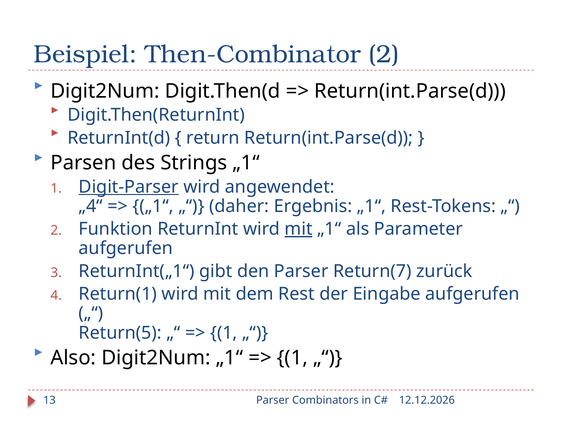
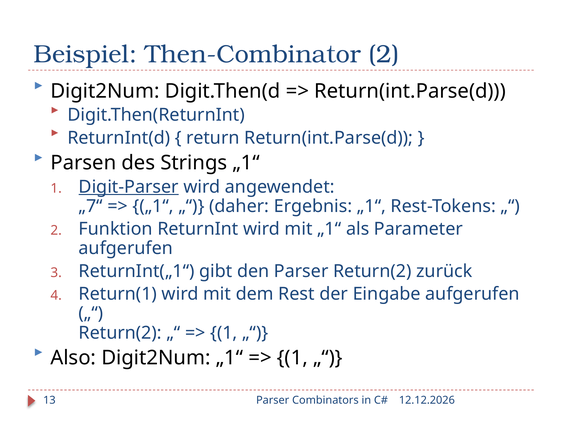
„4“: „4“ -> „7“
mit at (299, 229) underline: present -> none
Parser Return(7: Return(7 -> Return(2
Return(5 at (120, 333): Return(5 -> Return(2
